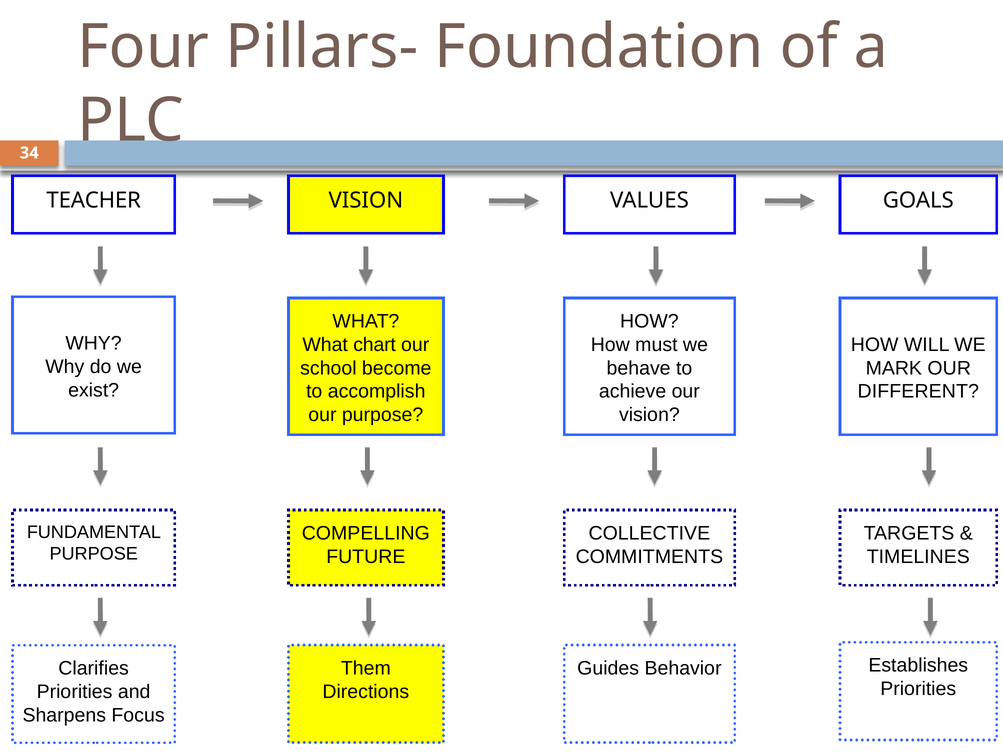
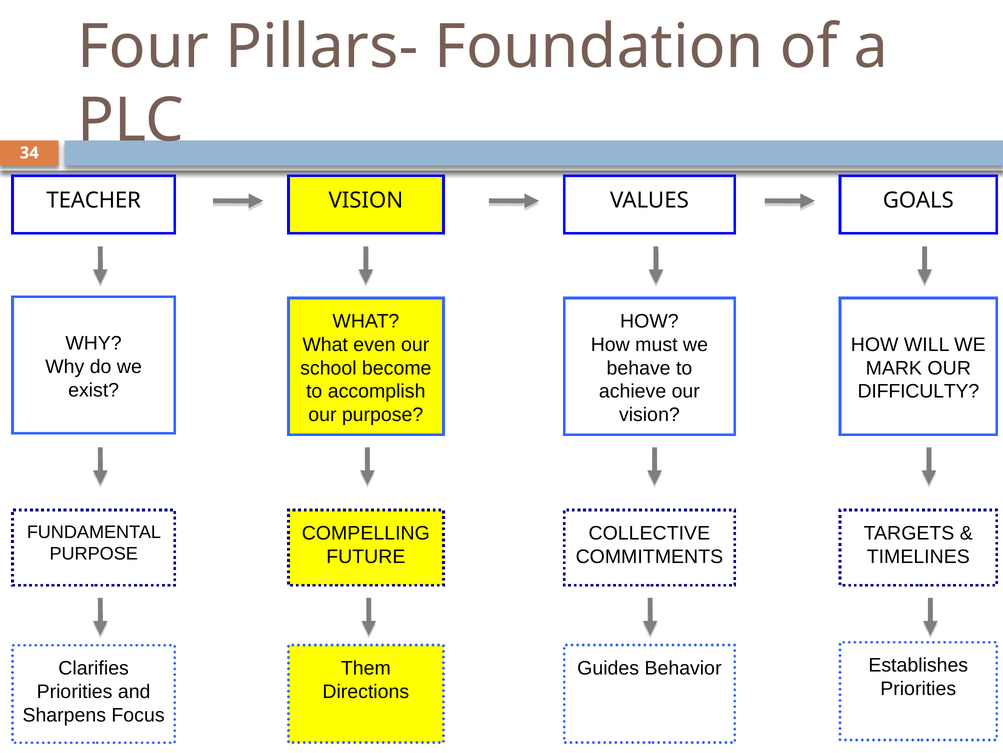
chart: chart -> even
DIFFERENT: DIFFERENT -> DIFFICULTY
